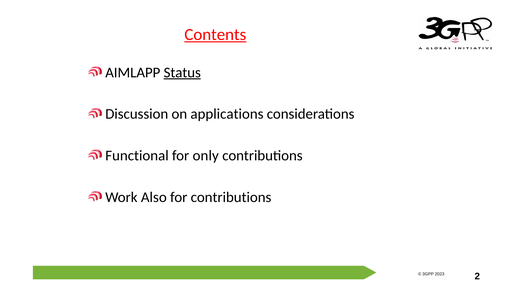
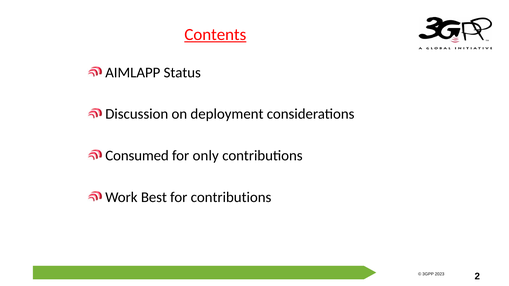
Status underline: present -> none
applications: applications -> deployment
Functional: Functional -> Consumed
Also: Also -> Best
